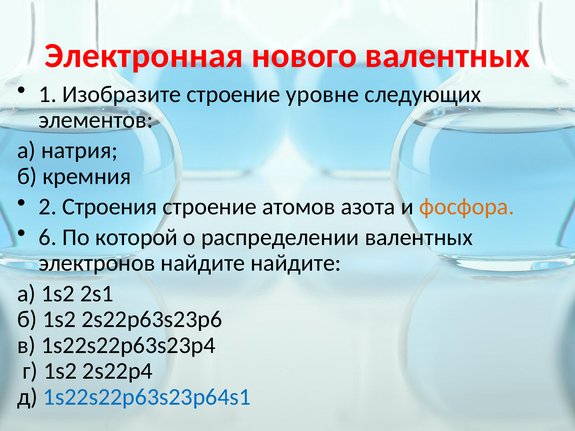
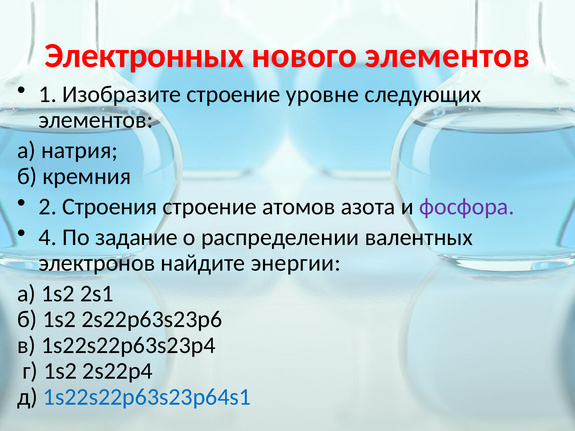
Электронная: Электронная -> Электронных
нового валентных: валентных -> элементов
фосфора colour: orange -> purple
6: 6 -> 4
которой: которой -> задание
найдите найдите: найдите -> энергии
